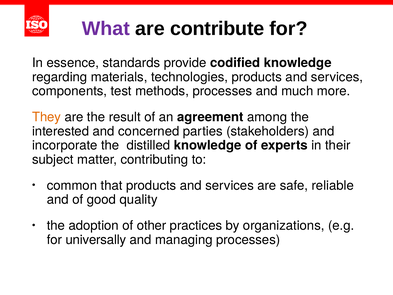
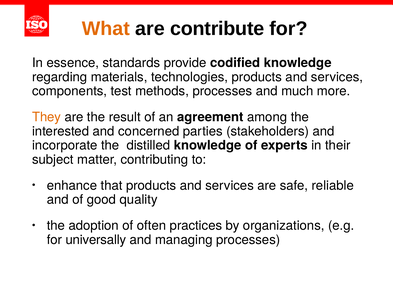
What colour: purple -> orange
common: common -> enhance
other: other -> often
